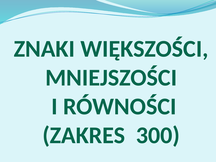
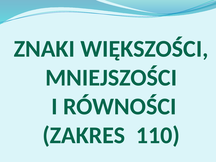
300: 300 -> 110
